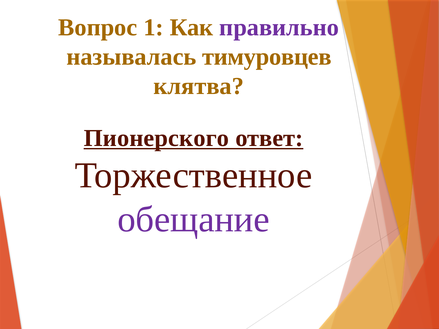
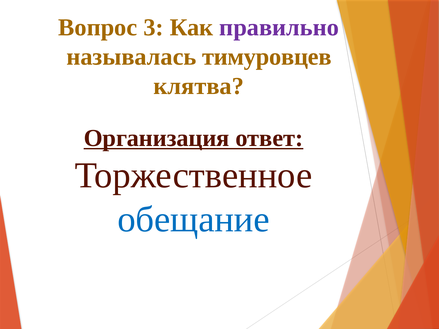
1: 1 -> 3
Пионерского: Пионерского -> Организация
обещание colour: purple -> blue
